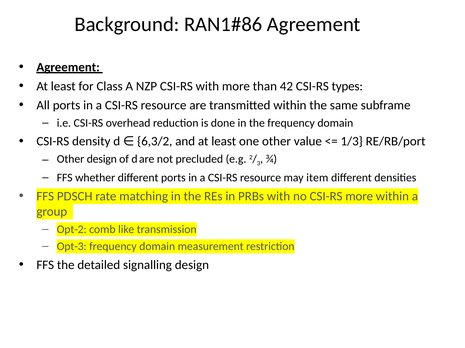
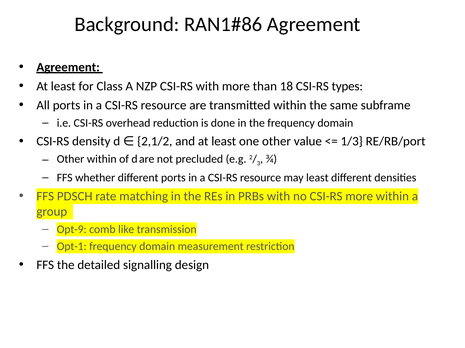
42: 42 -> 18
6,3/2: 6,3/2 -> 2,1/2
Other design: design -> within
may item: item -> least
Opt-2: Opt-2 -> Opt-9
Opt-3: Opt-3 -> Opt-1
